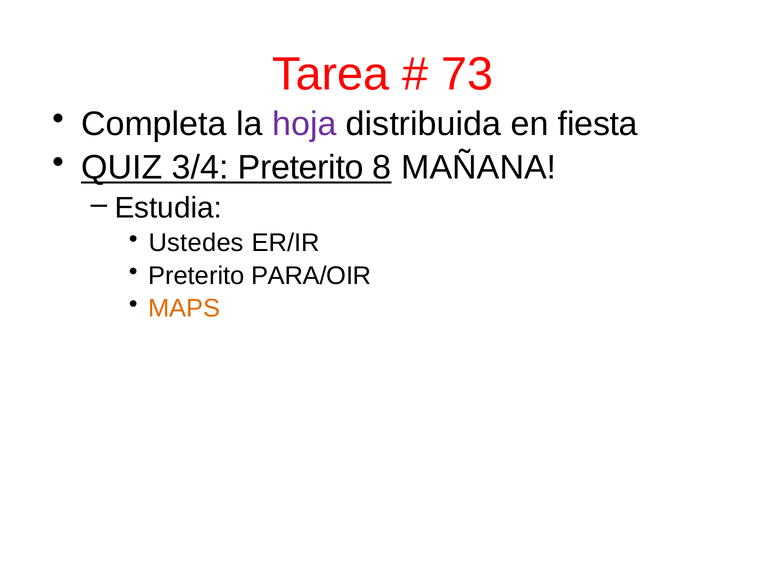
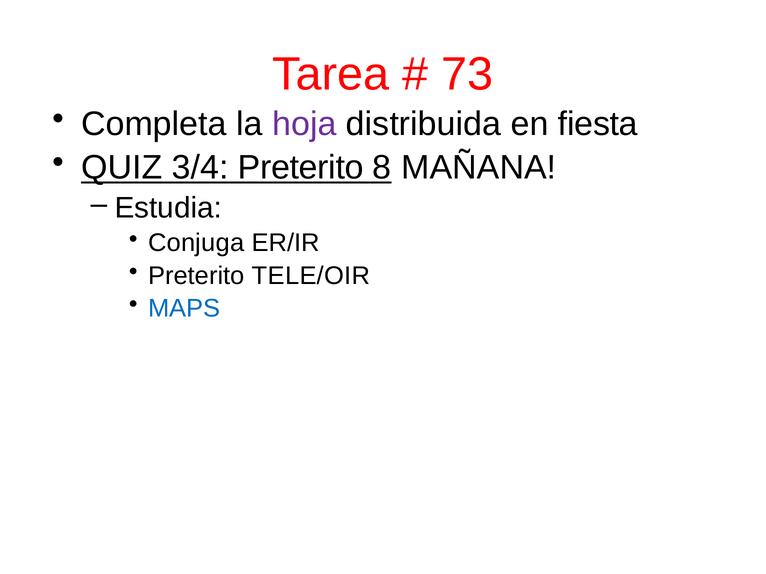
Ustedes: Ustedes -> Conjuga
PARA/OIR: PARA/OIR -> TELE/OIR
MAPS colour: orange -> blue
